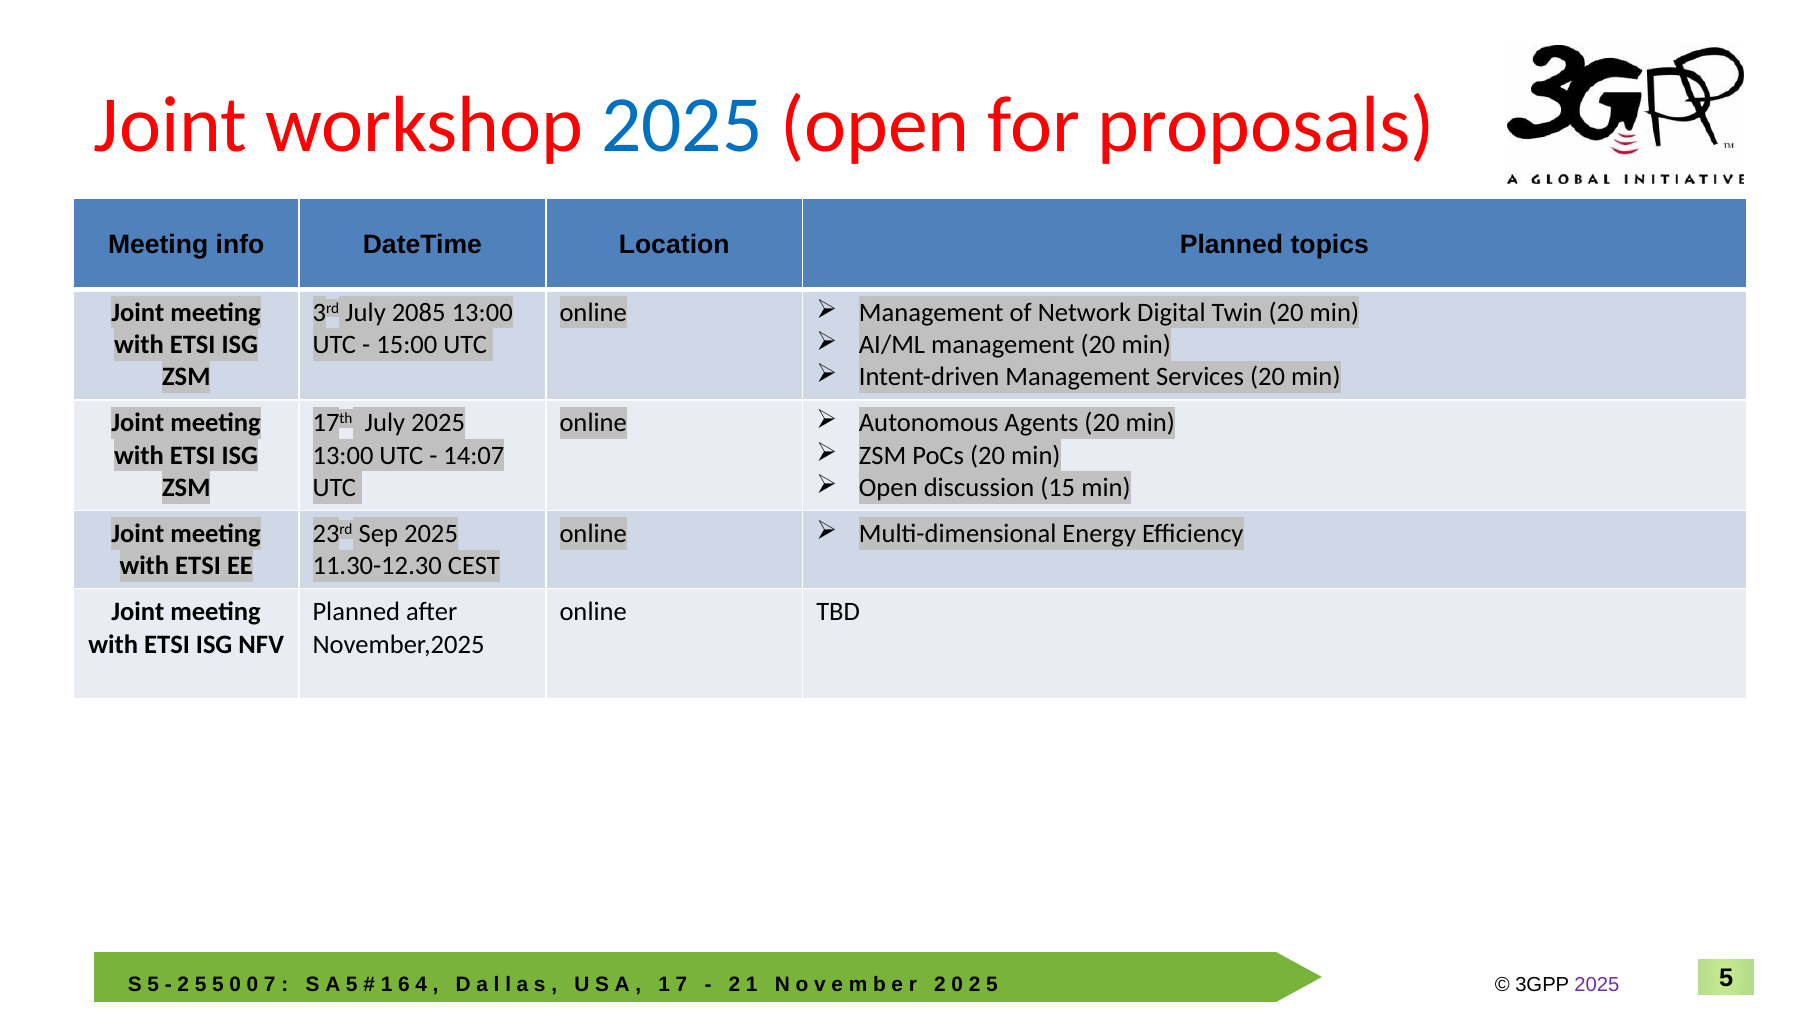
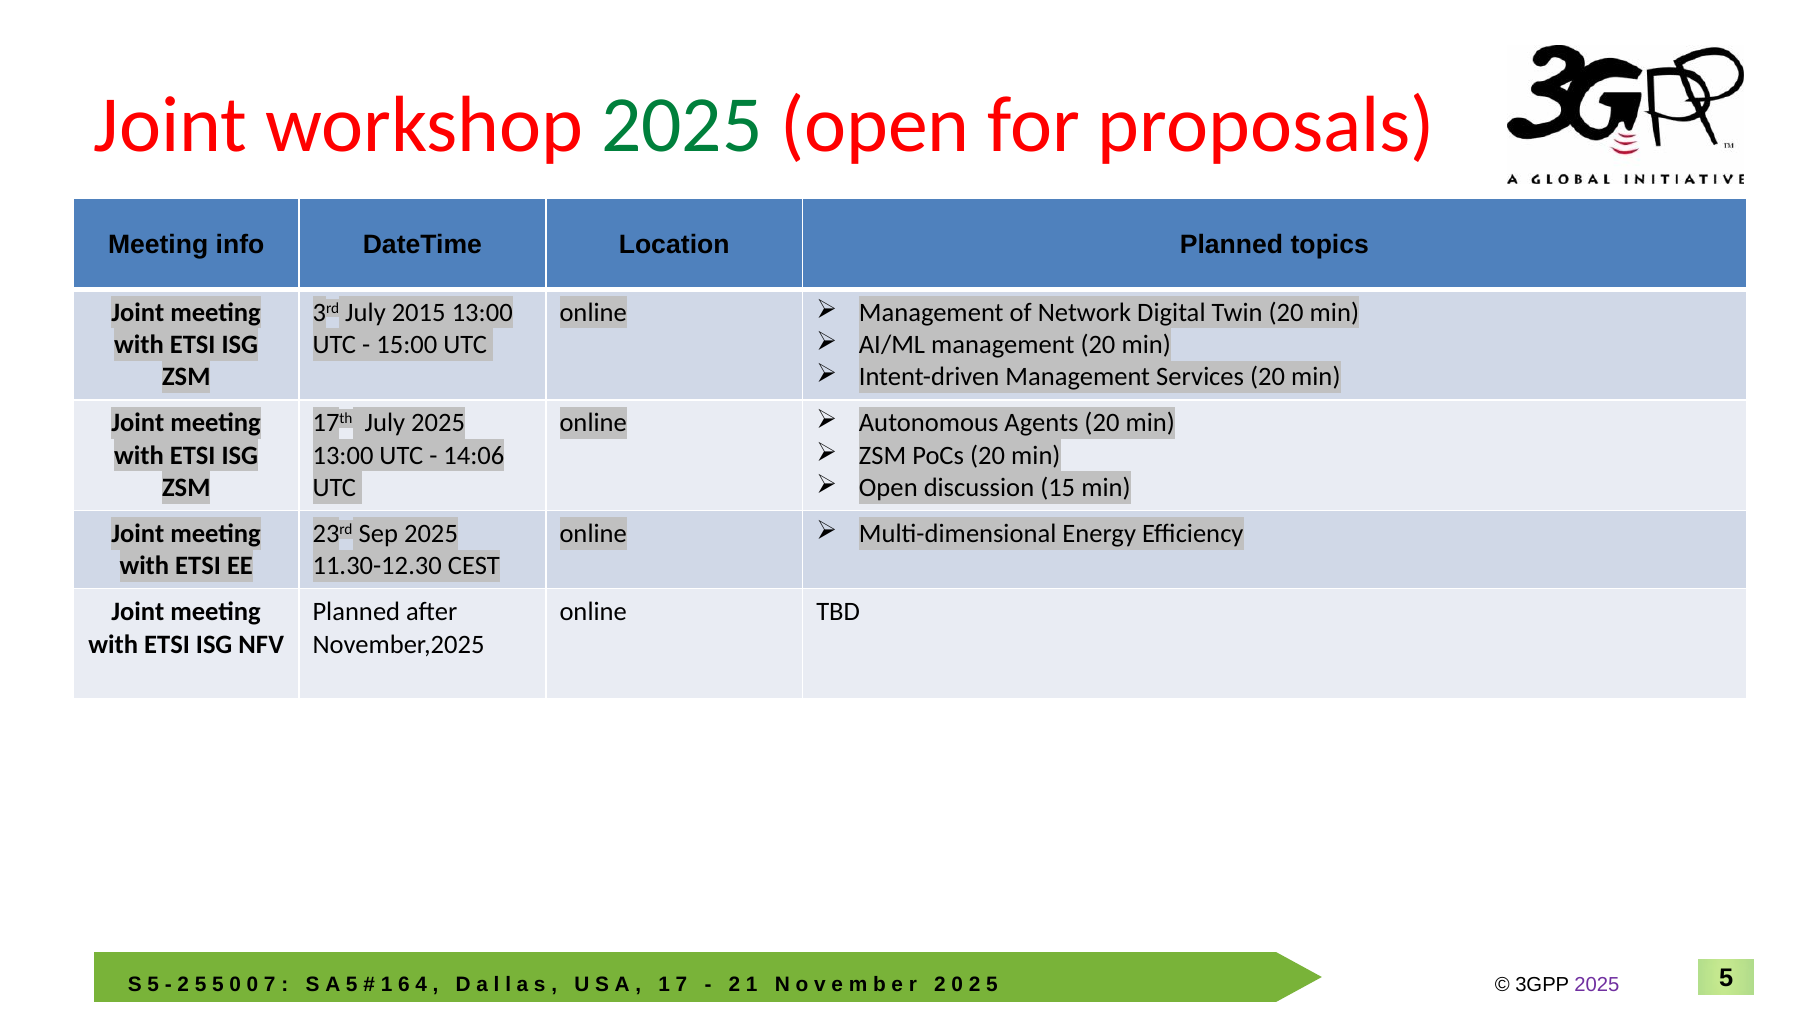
2025 at (682, 125) colour: blue -> green
2085: 2085 -> 2015
14:07: 14:07 -> 14:06
